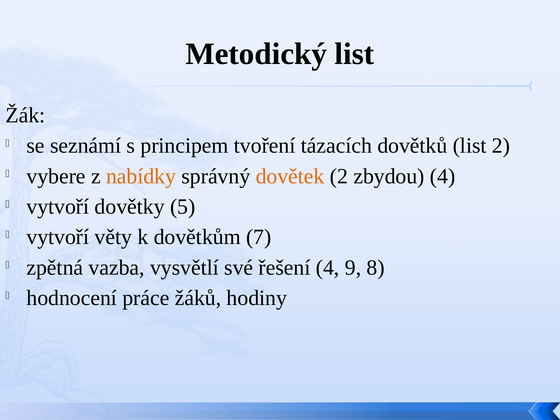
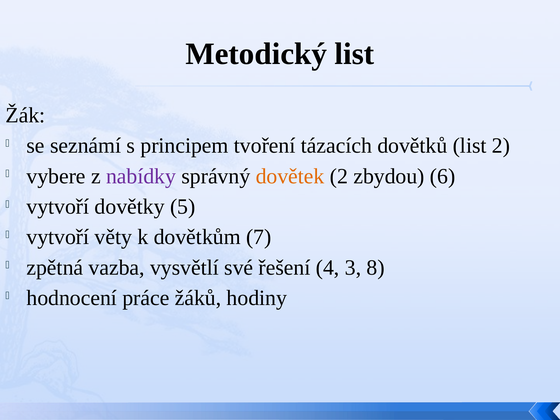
nabídky colour: orange -> purple
zbydou 4: 4 -> 6
9: 9 -> 3
